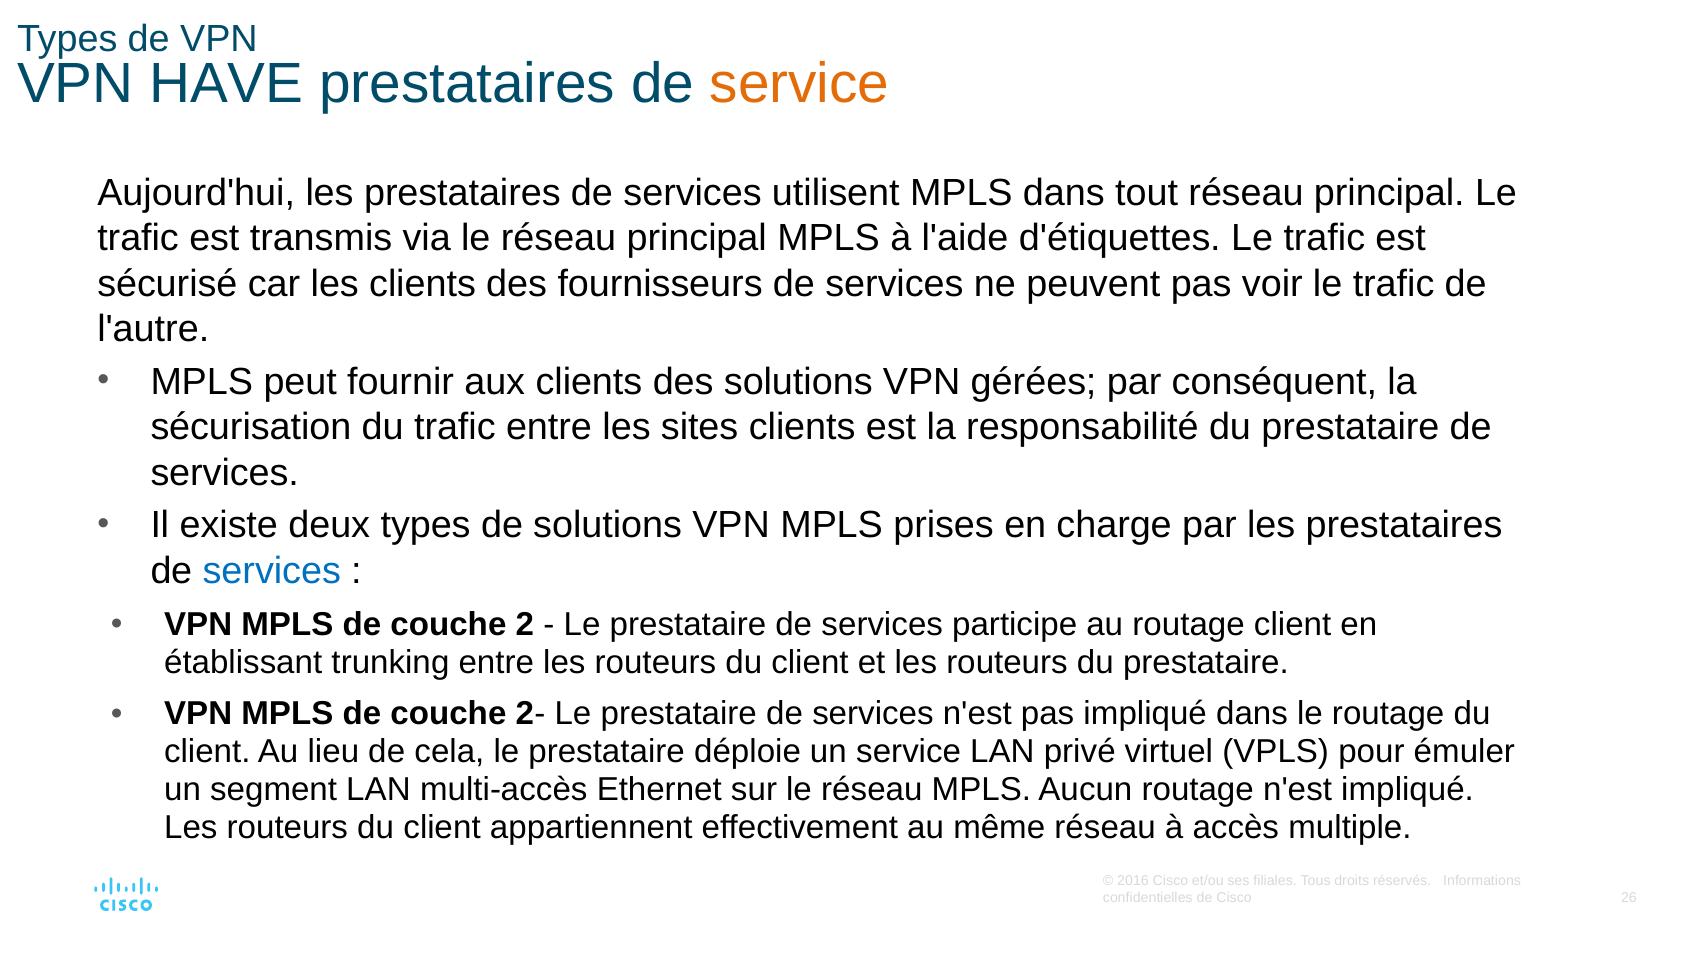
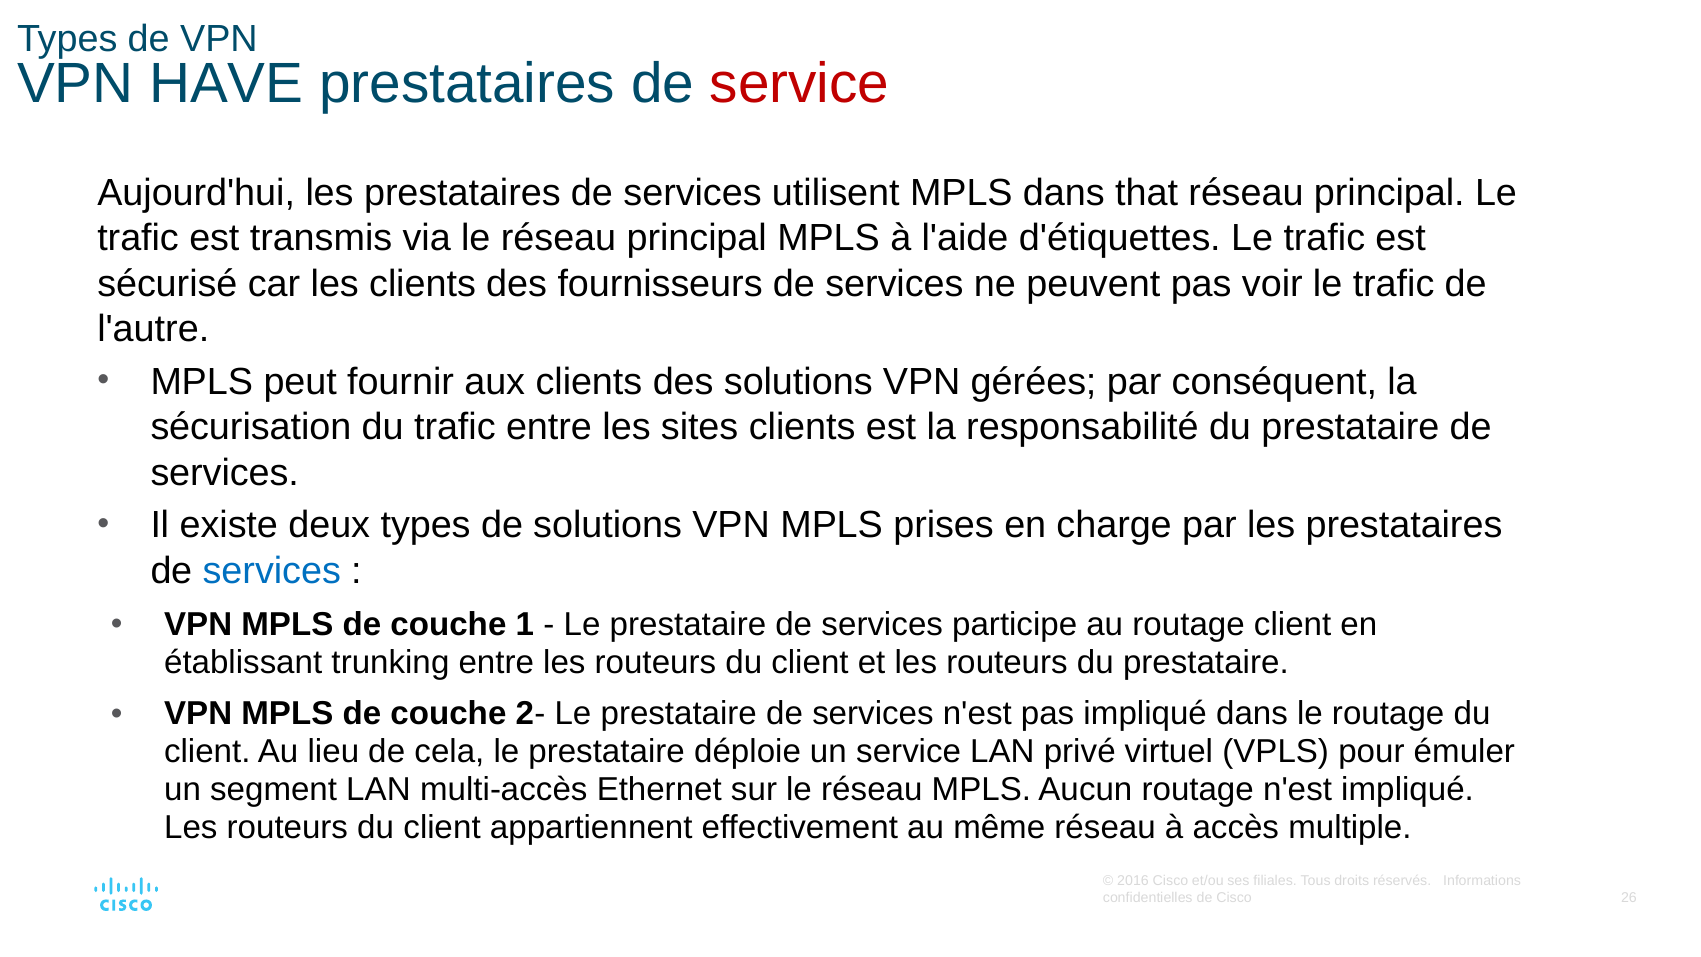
service at (800, 84) colour: orange -> red
tout: tout -> that
2: 2 -> 1
